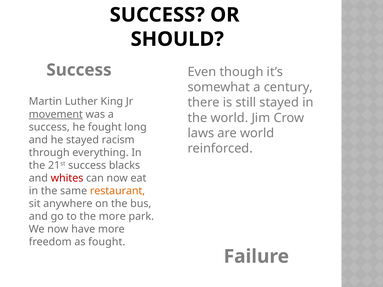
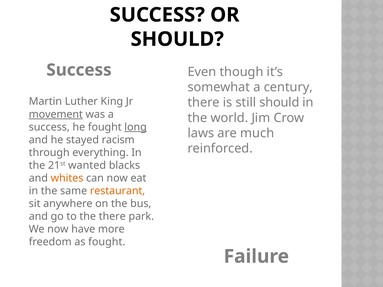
still stayed: stayed -> should
long underline: none -> present
are world: world -> much
21st success: success -> wanted
whites colour: red -> orange
the more: more -> there
